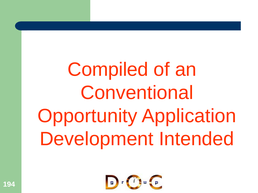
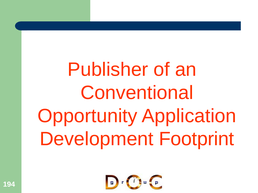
Compiled: Compiled -> Publisher
Intended: Intended -> Footprint
